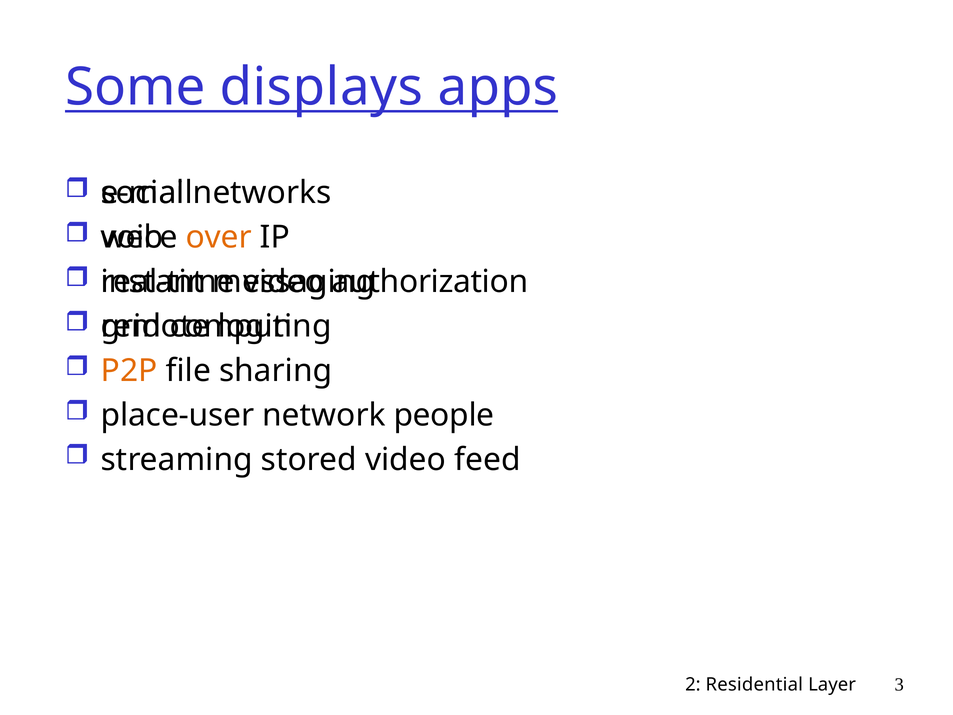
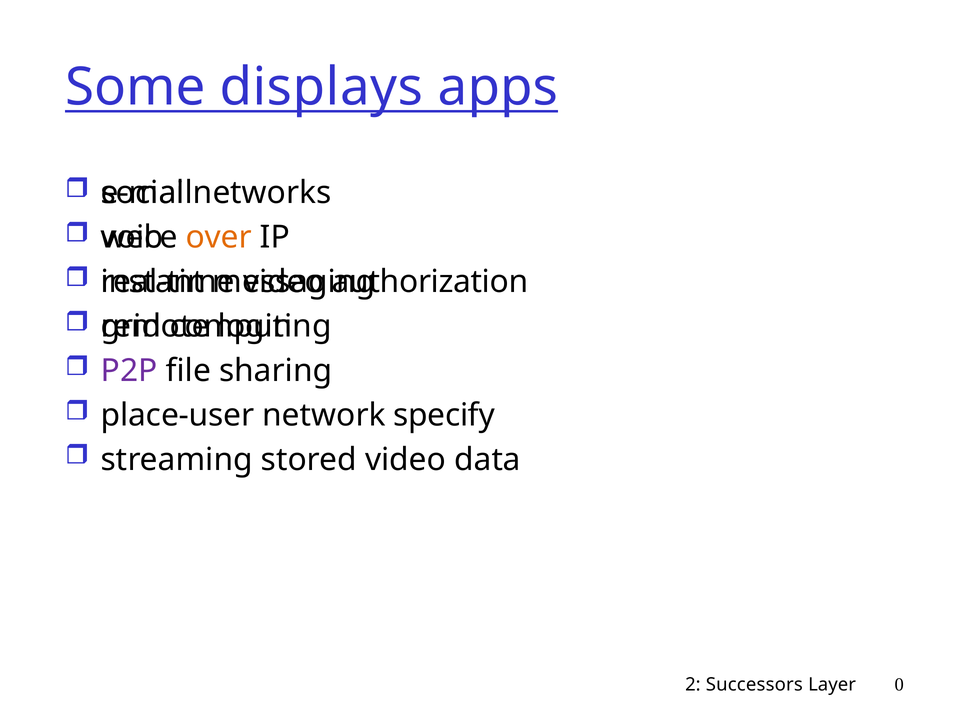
P2P colour: orange -> purple
people: people -> specify
feed: feed -> data
Residential: Residential -> Successors
3: 3 -> 0
